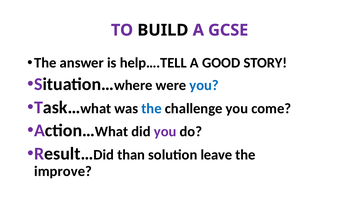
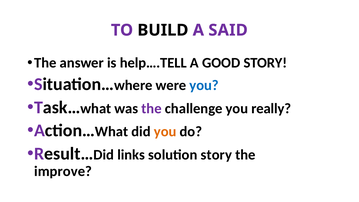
GCSE: GCSE -> SAID
the at (152, 108) colour: blue -> purple
come: come -> really
you at (165, 132) colour: purple -> orange
than: than -> links
solution leave: leave -> story
